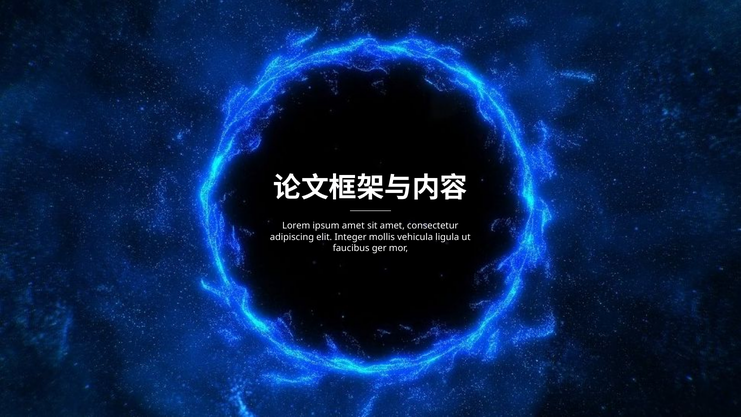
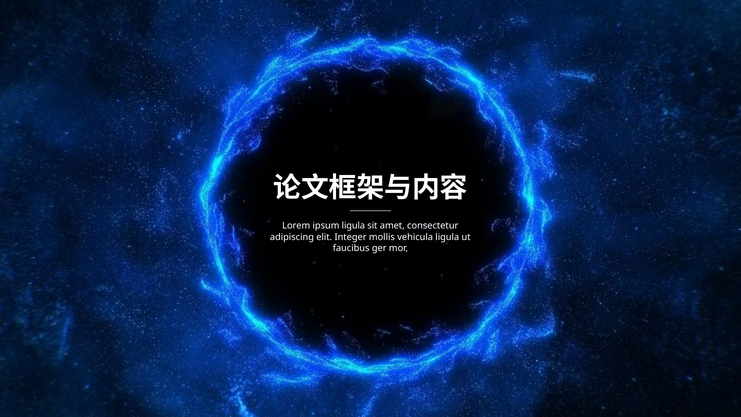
ipsum amet: amet -> ligula
